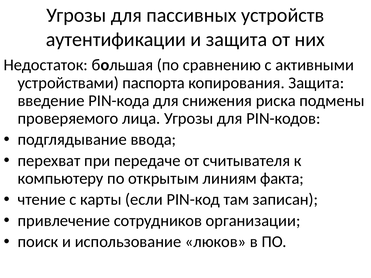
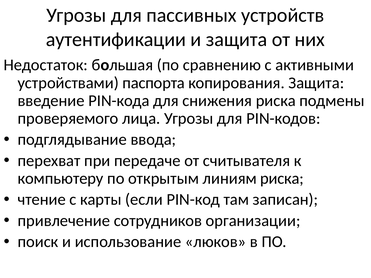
линиям факта: факта -> риска
